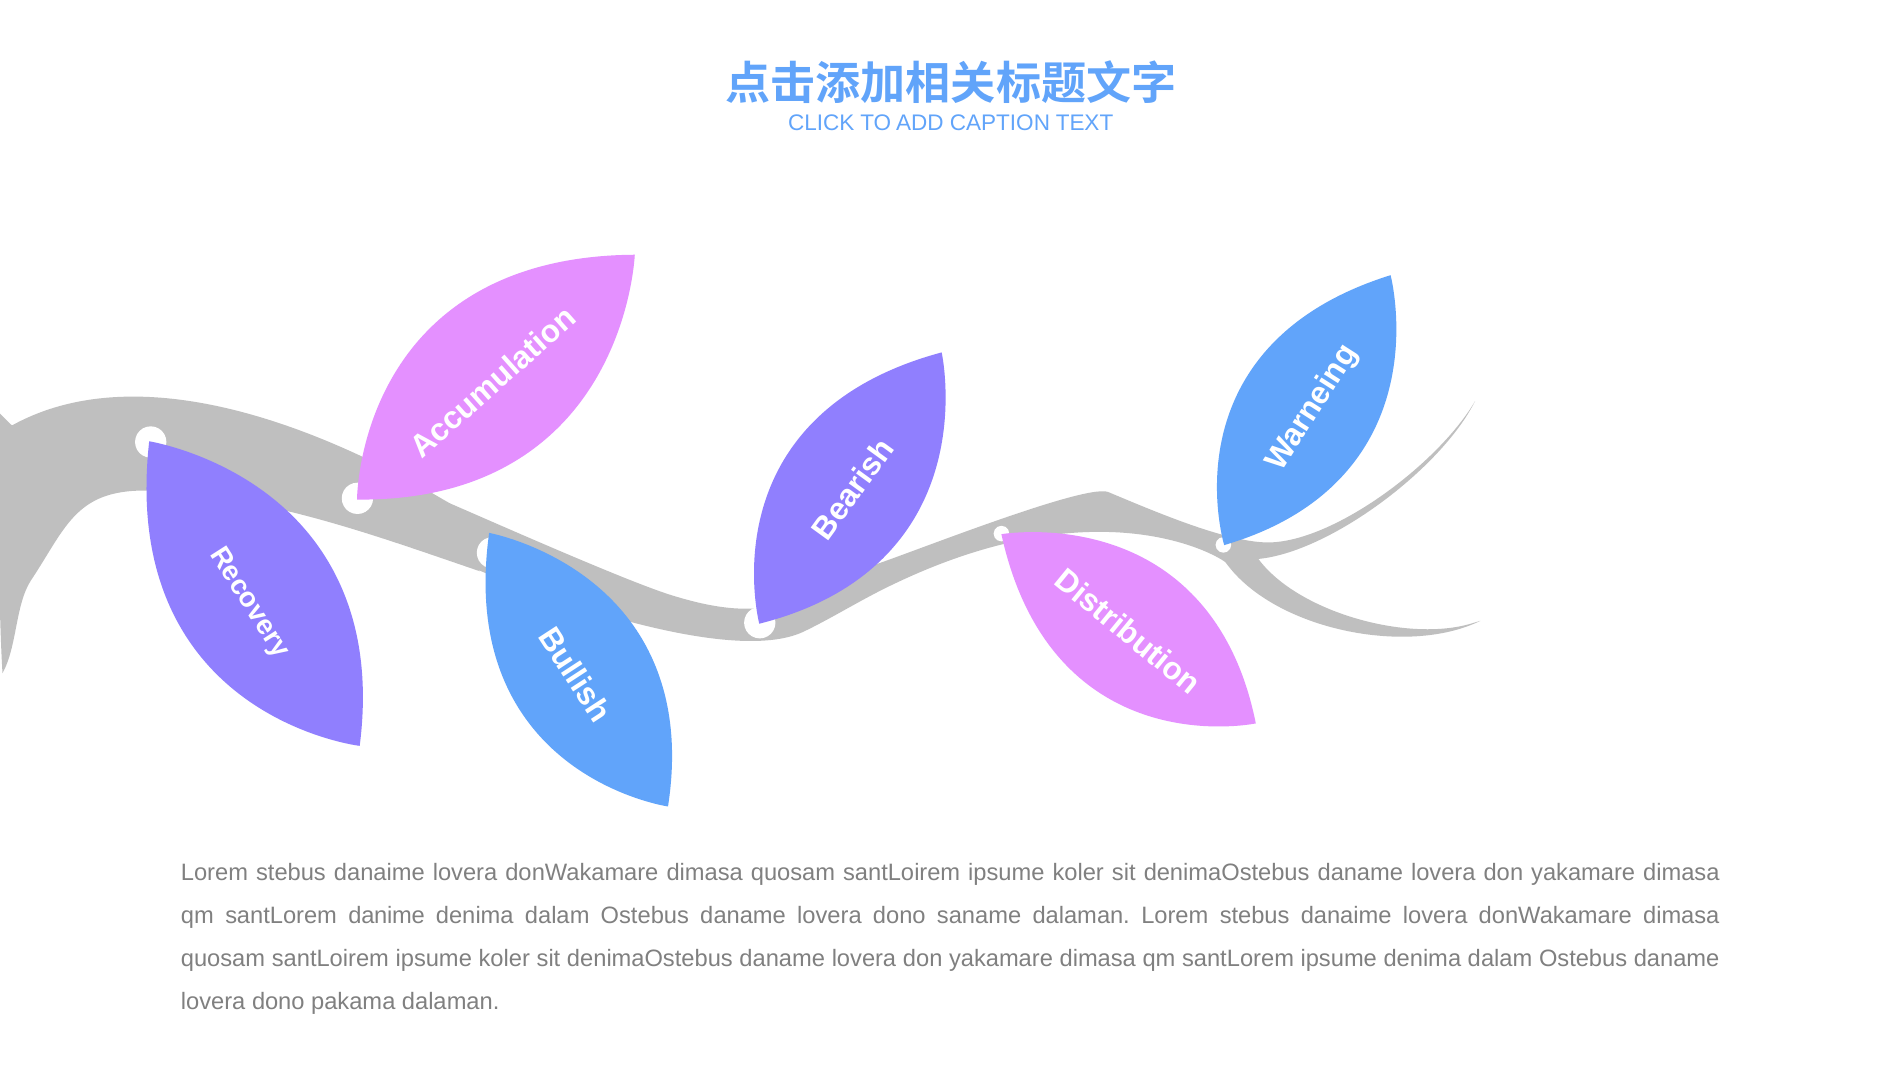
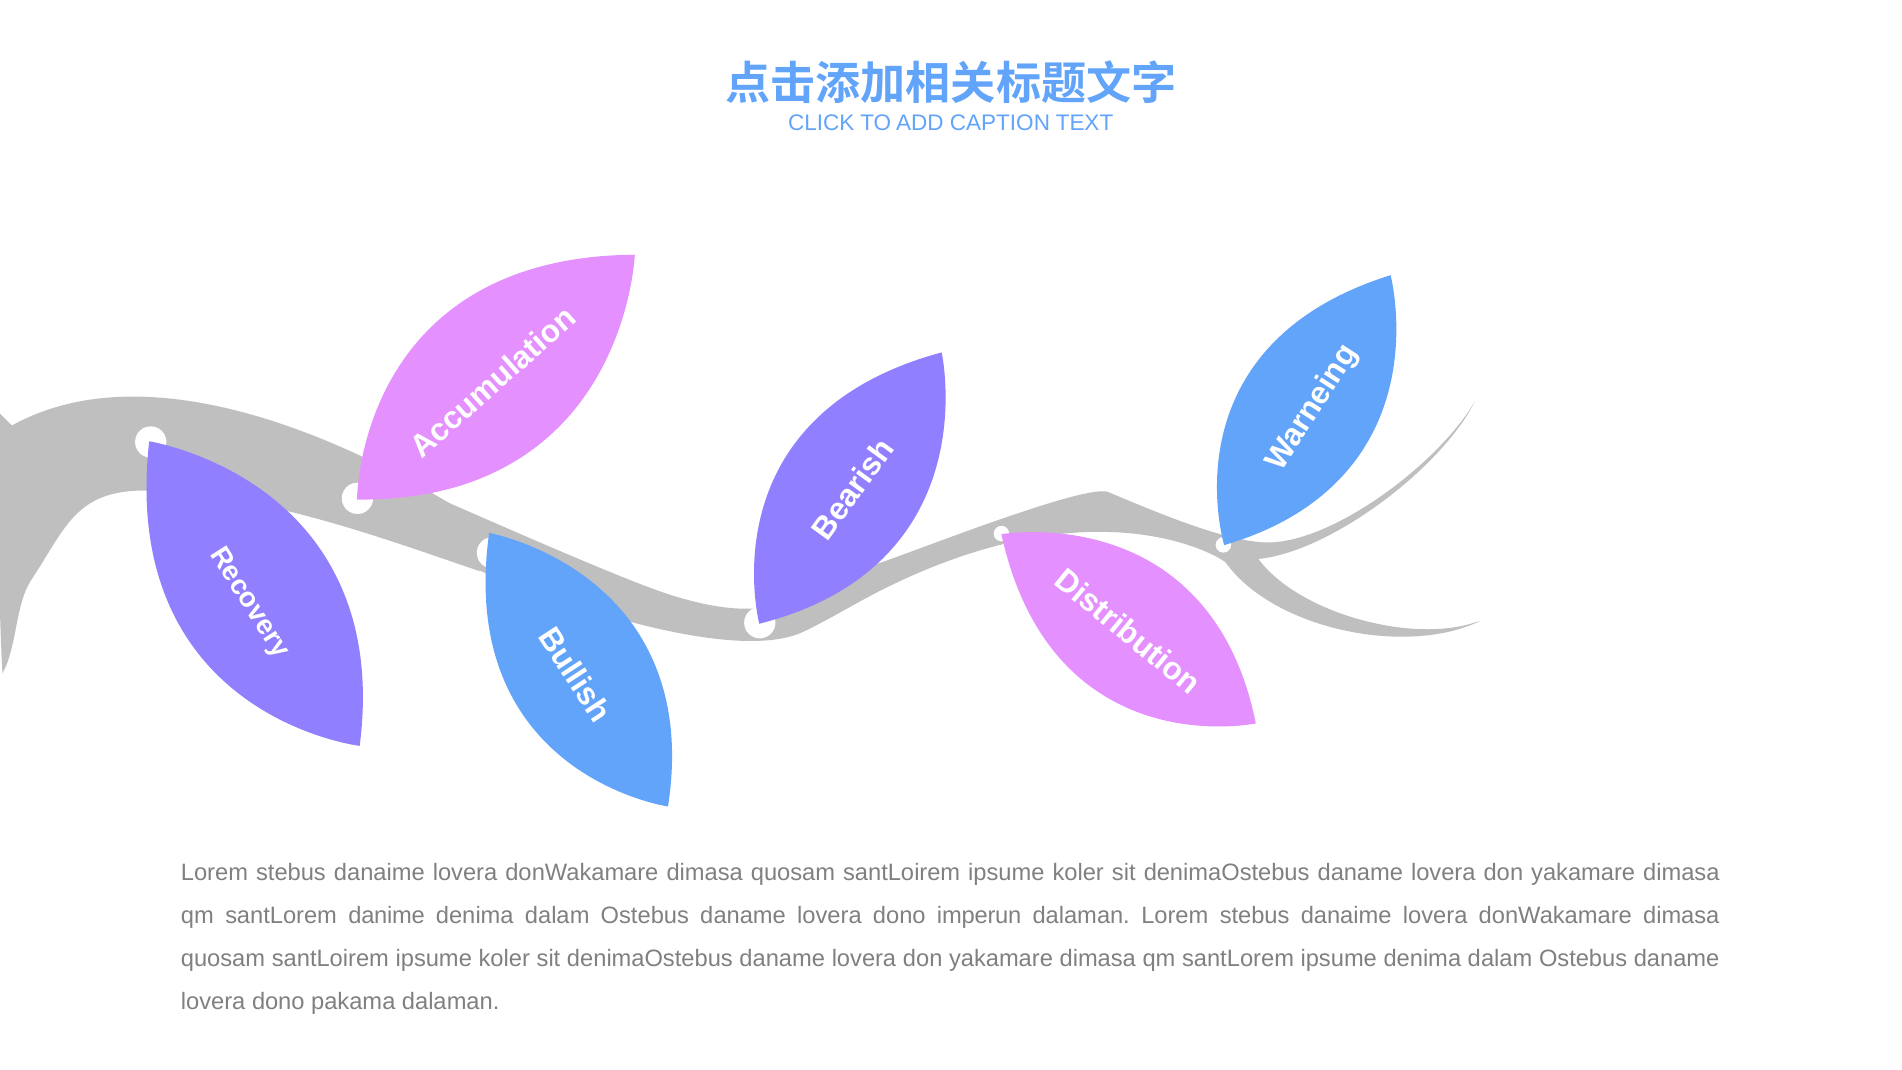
saname: saname -> imperun
